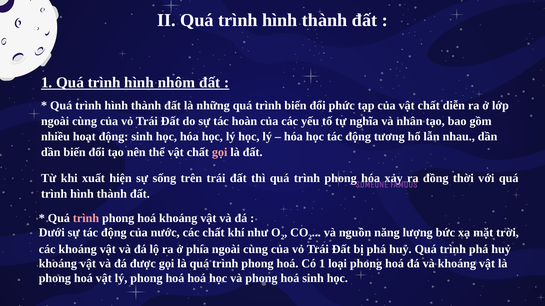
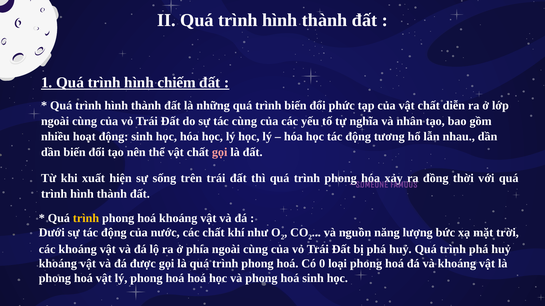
nhôm: nhôm -> chiếm
tác hoàn: hoàn -> cùng
trình at (86, 219) colour: pink -> yellow
Có 1: 1 -> 0
